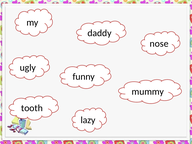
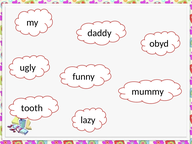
nose: nose -> obyd
